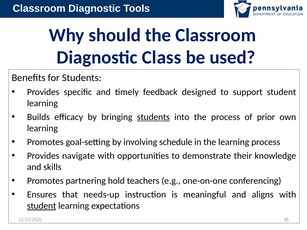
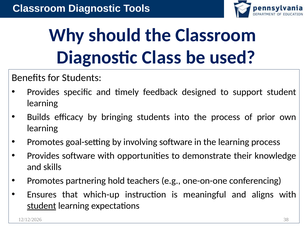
students at (153, 117) underline: present -> none
involving schedule: schedule -> software
Provides navigate: navigate -> software
needs-up: needs-up -> which-up
